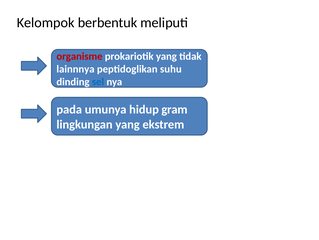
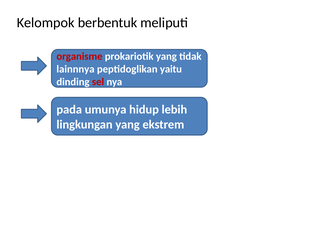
suhu: suhu -> yaitu
sel colour: blue -> red
gram: gram -> lebih
